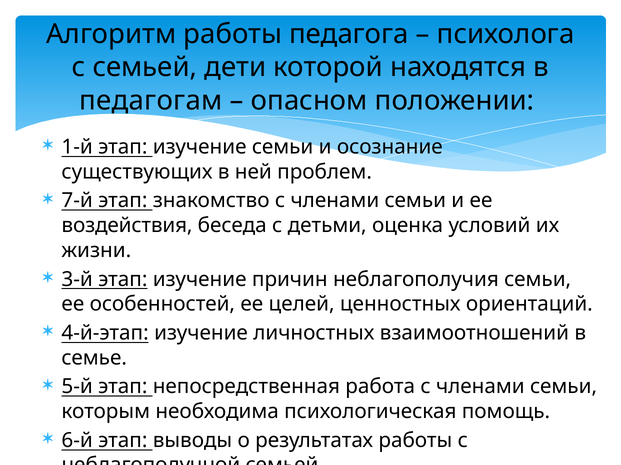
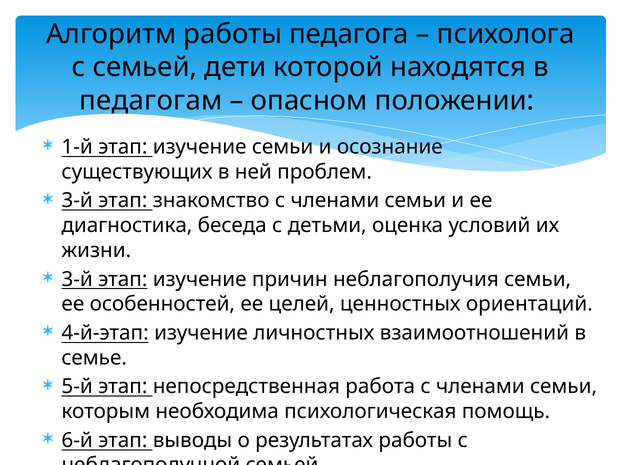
7-й at (77, 201): 7-й -> 3-й
воздействия: воздействия -> диагностика
